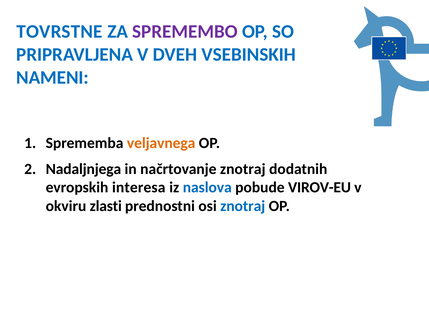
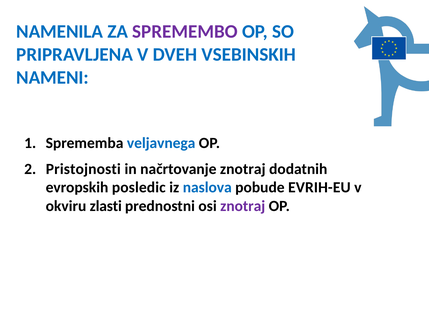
TOVRSTNE: TOVRSTNE -> NAMENILA
veljavnega colour: orange -> blue
Nadaljnjega: Nadaljnjega -> Pristojnosti
interesa: interesa -> posledic
VIROV-EU: VIROV-EU -> EVRIH-EU
znotraj at (243, 206) colour: blue -> purple
